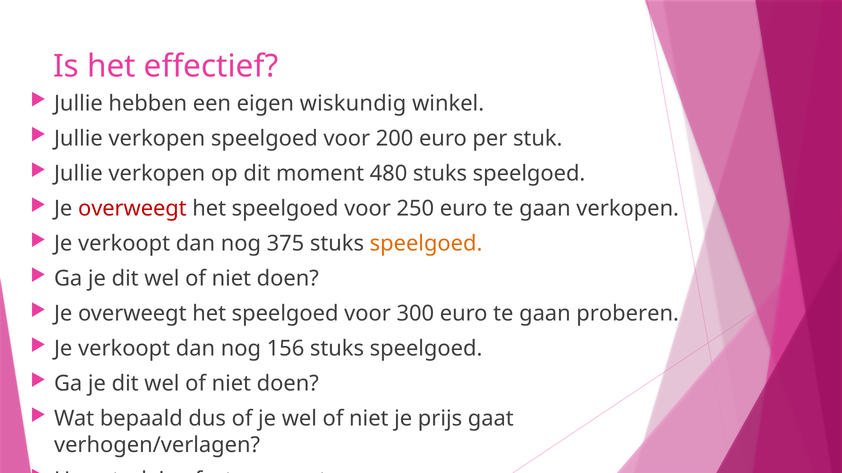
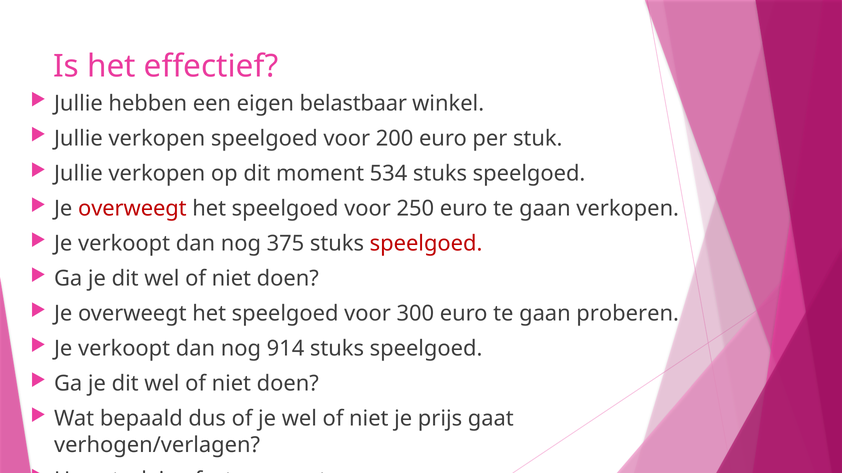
wiskundig: wiskundig -> belastbaar
480: 480 -> 534
speelgoed at (426, 244) colour: orange -> red
156: 156 -> 914
